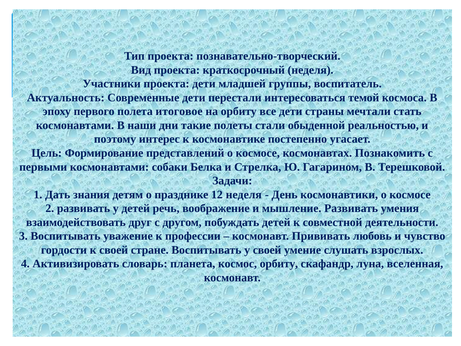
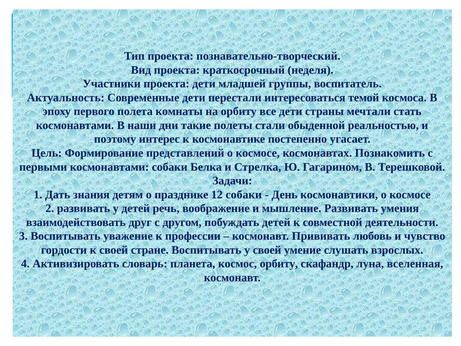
итоговое: итоговое -> комнаты
12 неделя: неделя -> собаки
